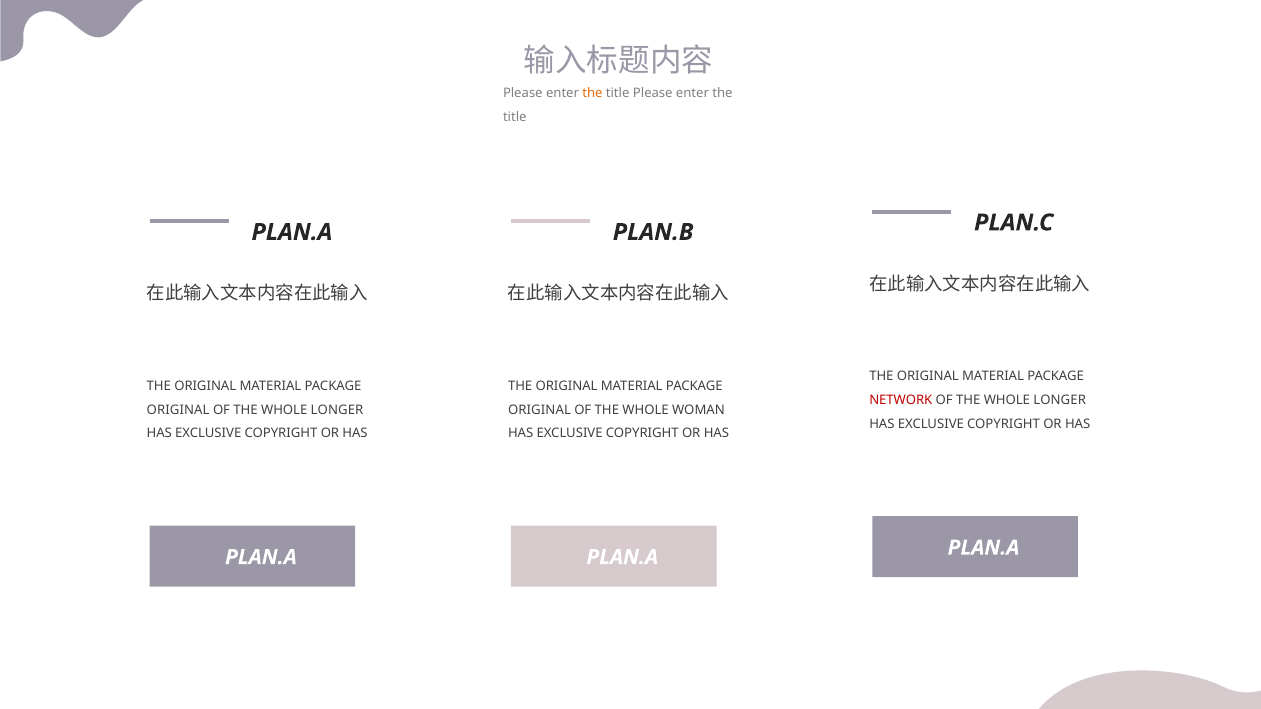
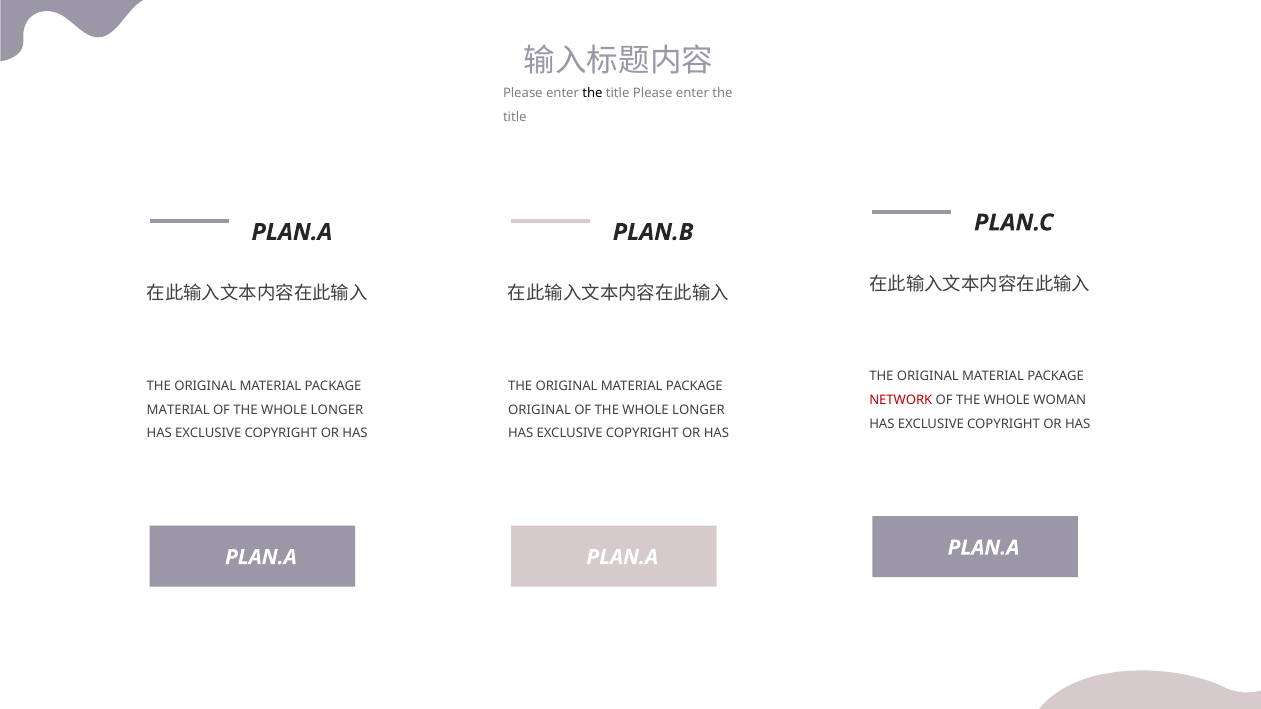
the at (592, 94) colour: orange -> black
LONGER at (1060, 400): LONGER -> WOMAN
ORIGINAL at (178, 410): ORIGINAL -> MATERIAL
WOMAN at (698, 410): WOMAN -> LONGER
